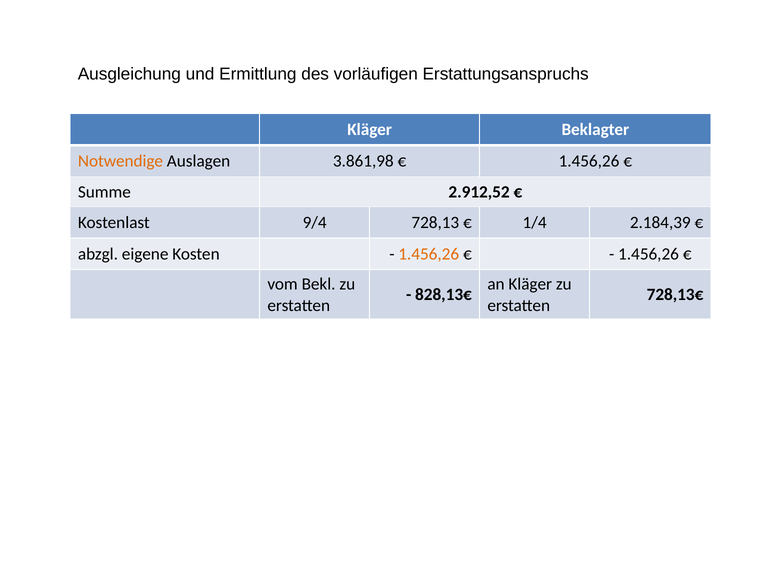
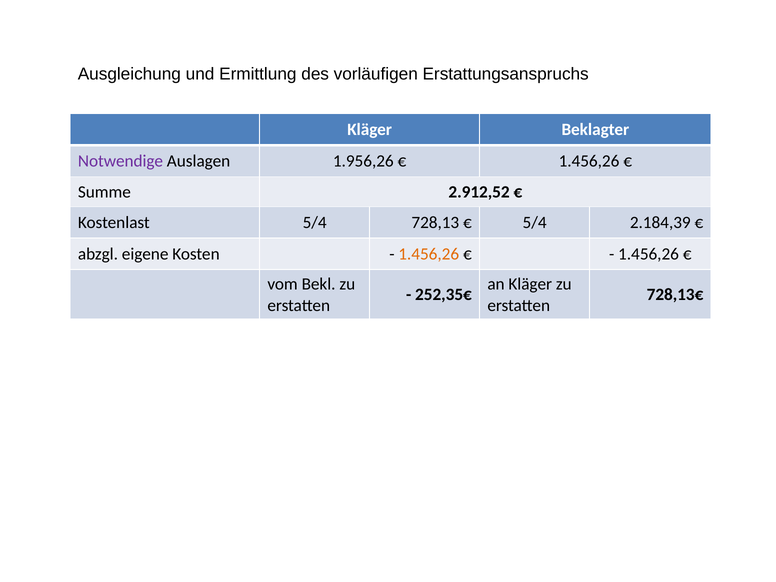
Notwendige colour: orange -> purple
3.861,98: 3.861,98 -> 1.956,26
Kostenlast 9/4: 9/4 -> 5/4
1/4 at (535, 223): 1/4 -> 5/4
828,13€: 828,13€ -> 252,35€
